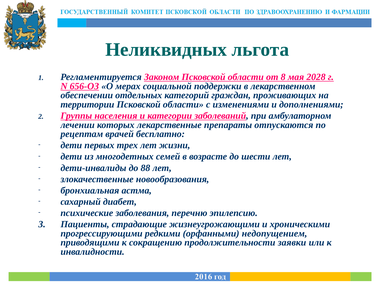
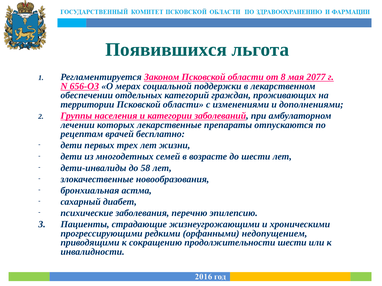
Неликвидных: Неликвидных -> Появившихся
2028: 2028 -> 2077
88: 88 -> 58
продолжительности заявки: заявки -> шести
